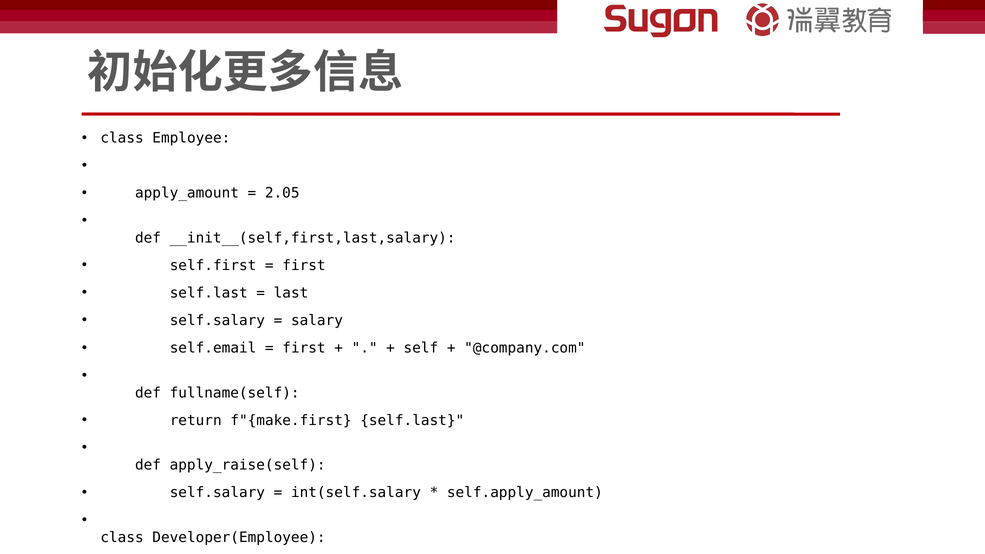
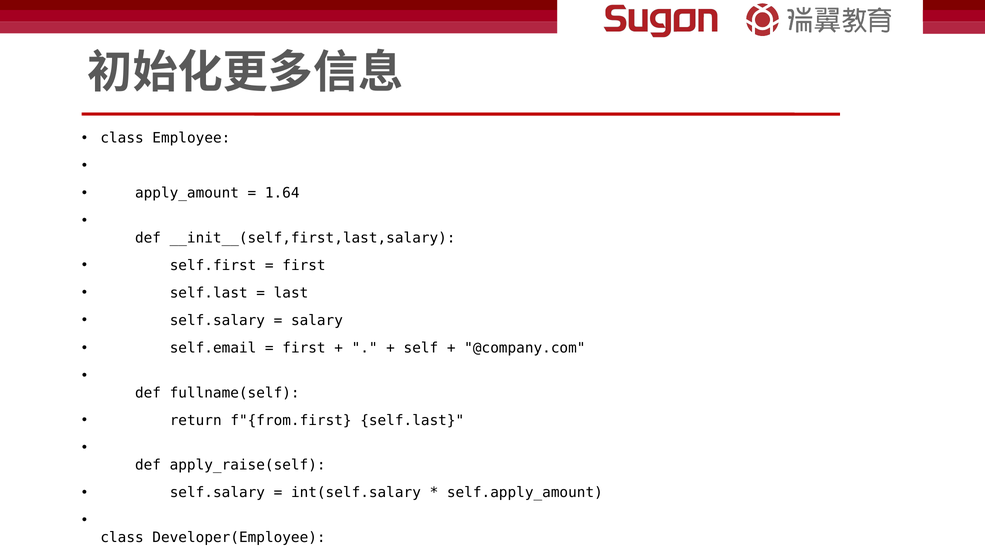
2.05: 2.05 -> 1.64
f"{make.first: f"{make.first -> f"{from.first
